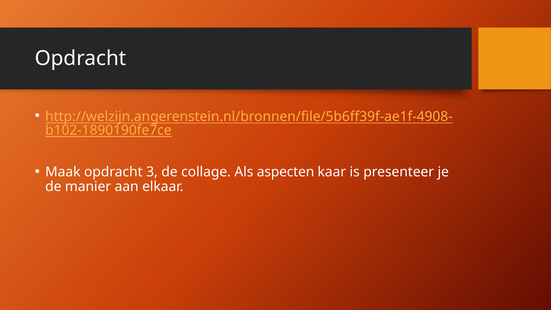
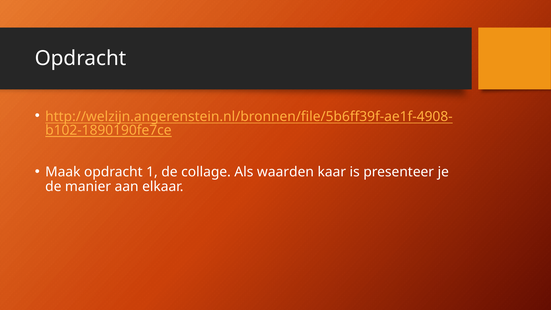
3: 3 -> 1
aspecten: aspecten -> waarden
